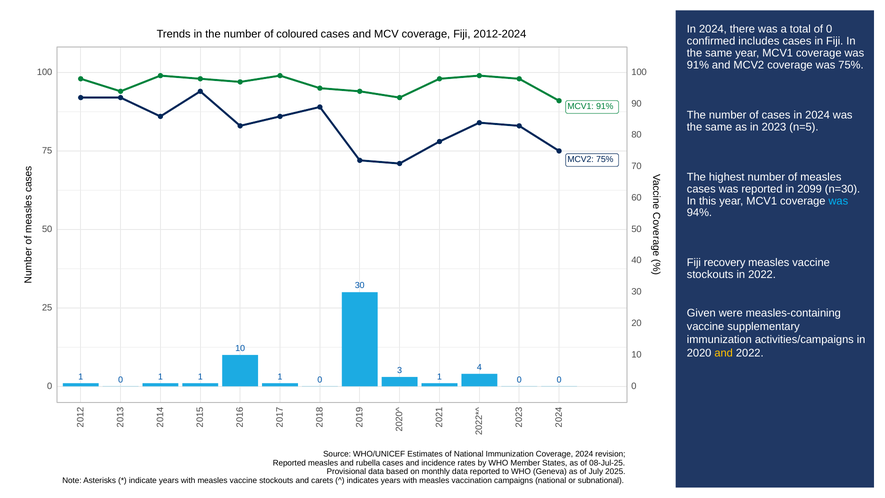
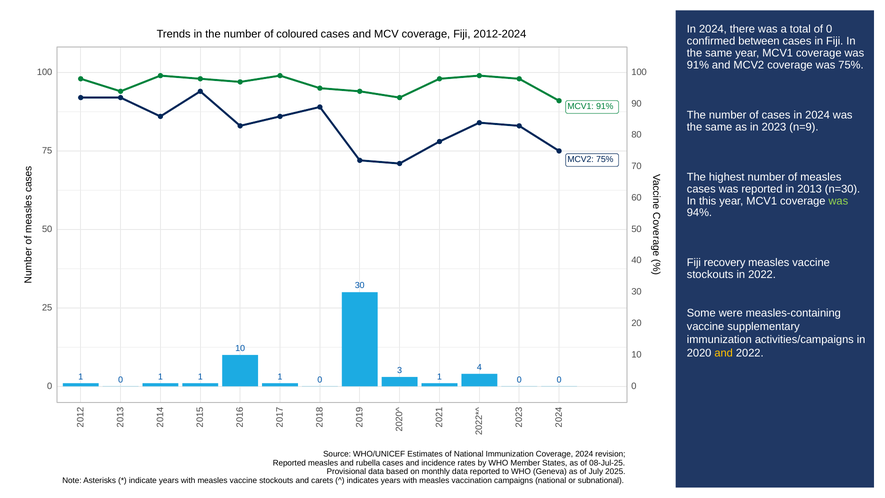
includes: includes -> between
n=5: n=5 -> n=9
2099: 2099 -> 2013
was at (838, 201) colour: light blue -> light green
Given: Given -> Some
